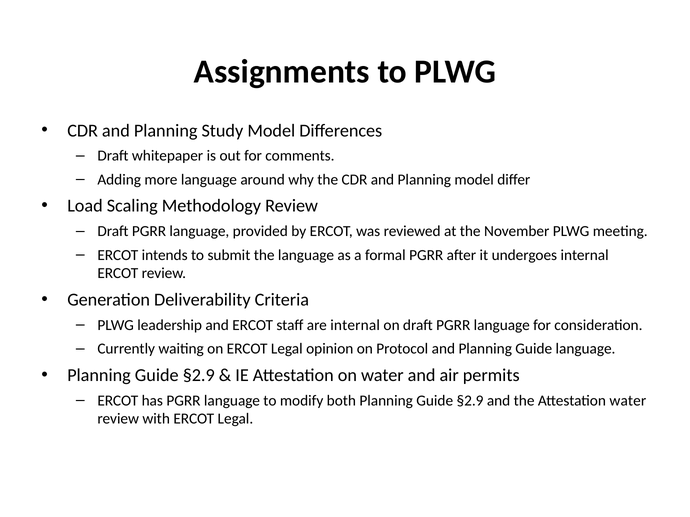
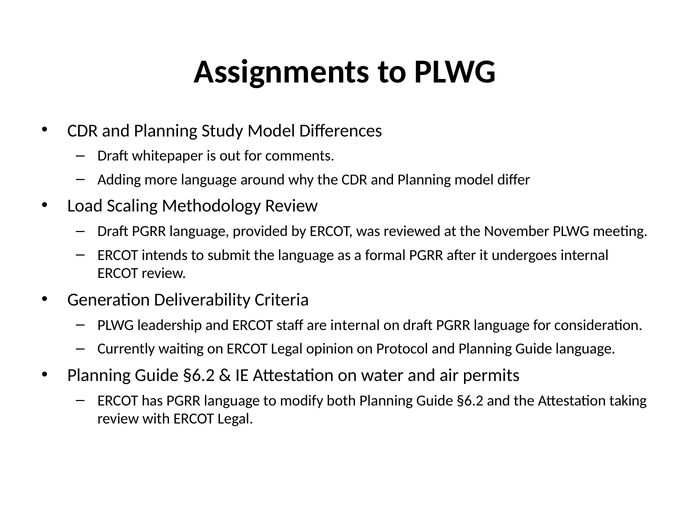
§2.9 at (199, 376): §2.9 -> §6.2
both Planning Guide §2.9: §2.9 -> §6.2
Attestation water: water -> taking
